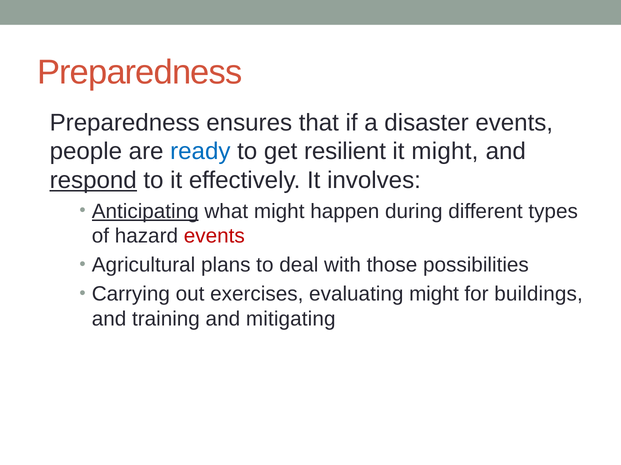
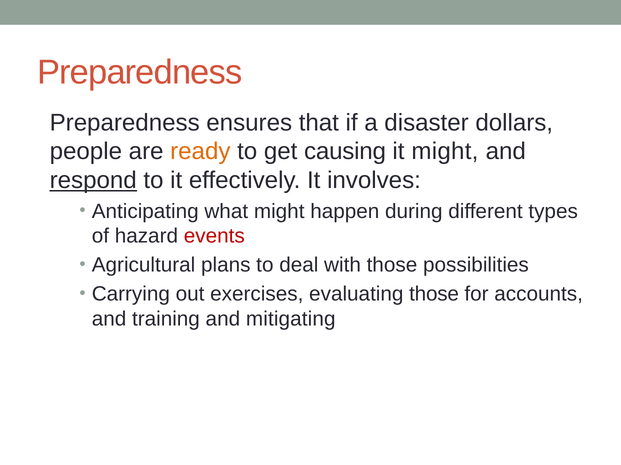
disaster events: events -> dollars
ready colour: blue -> orange
resilient: resilient -> causing
Anticipating underline: present -> none
evaluating might: might -> those
buildings: buildings -> accounts
